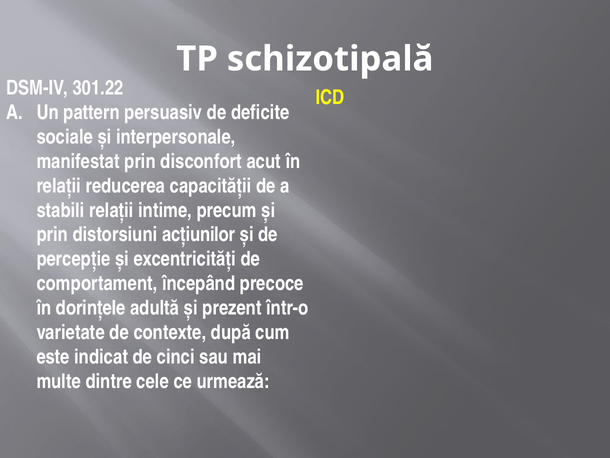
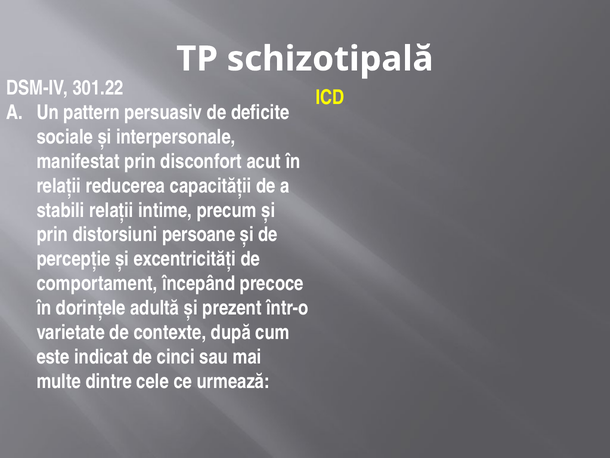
acţiunilor: acţiunilor -> persoane
